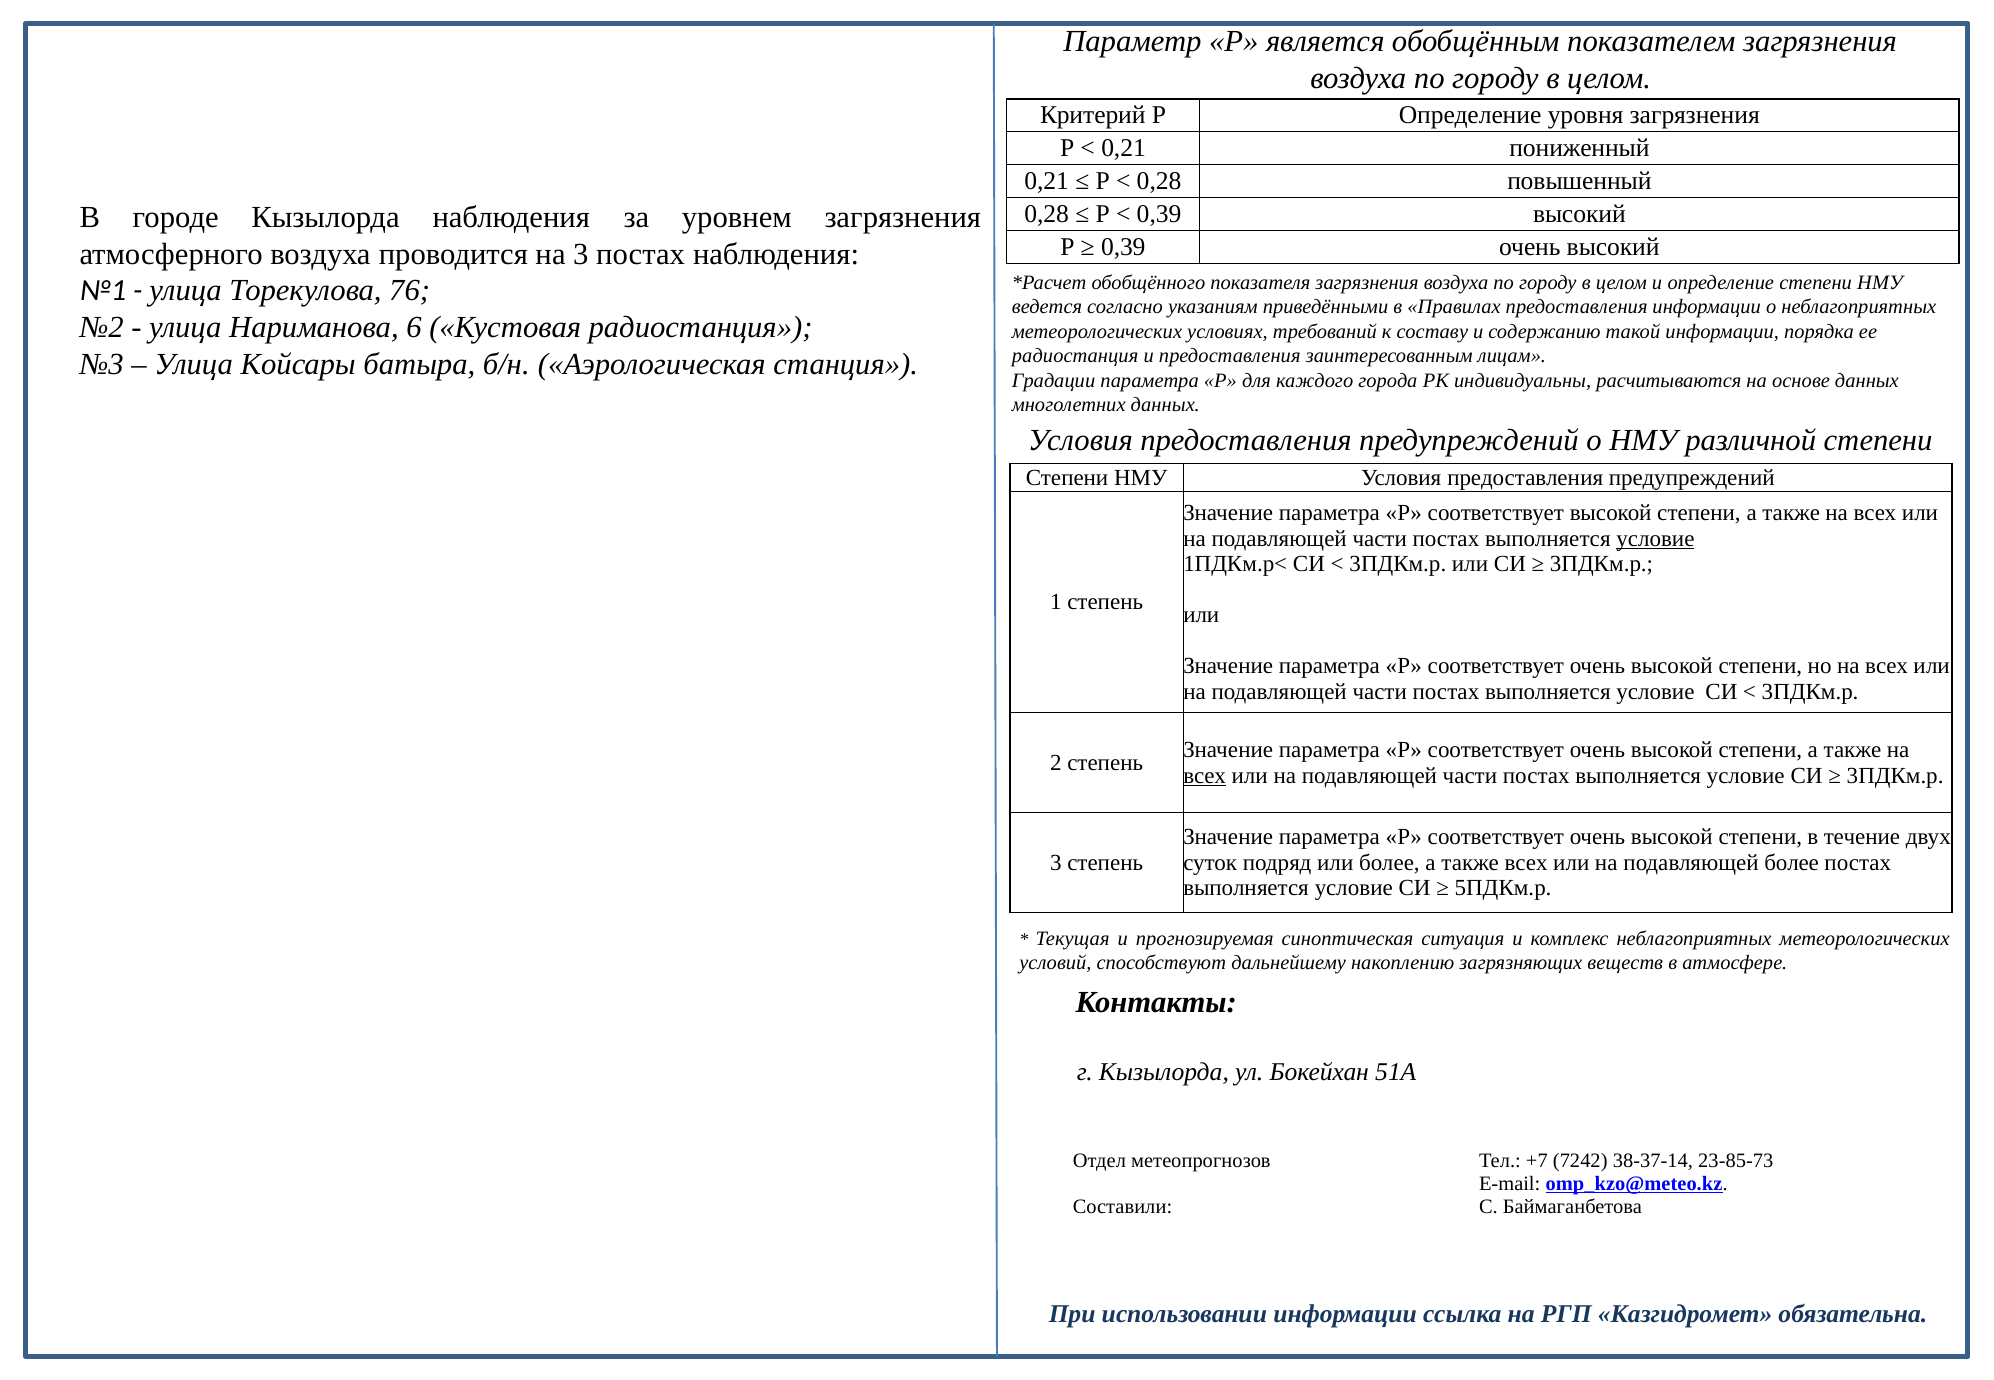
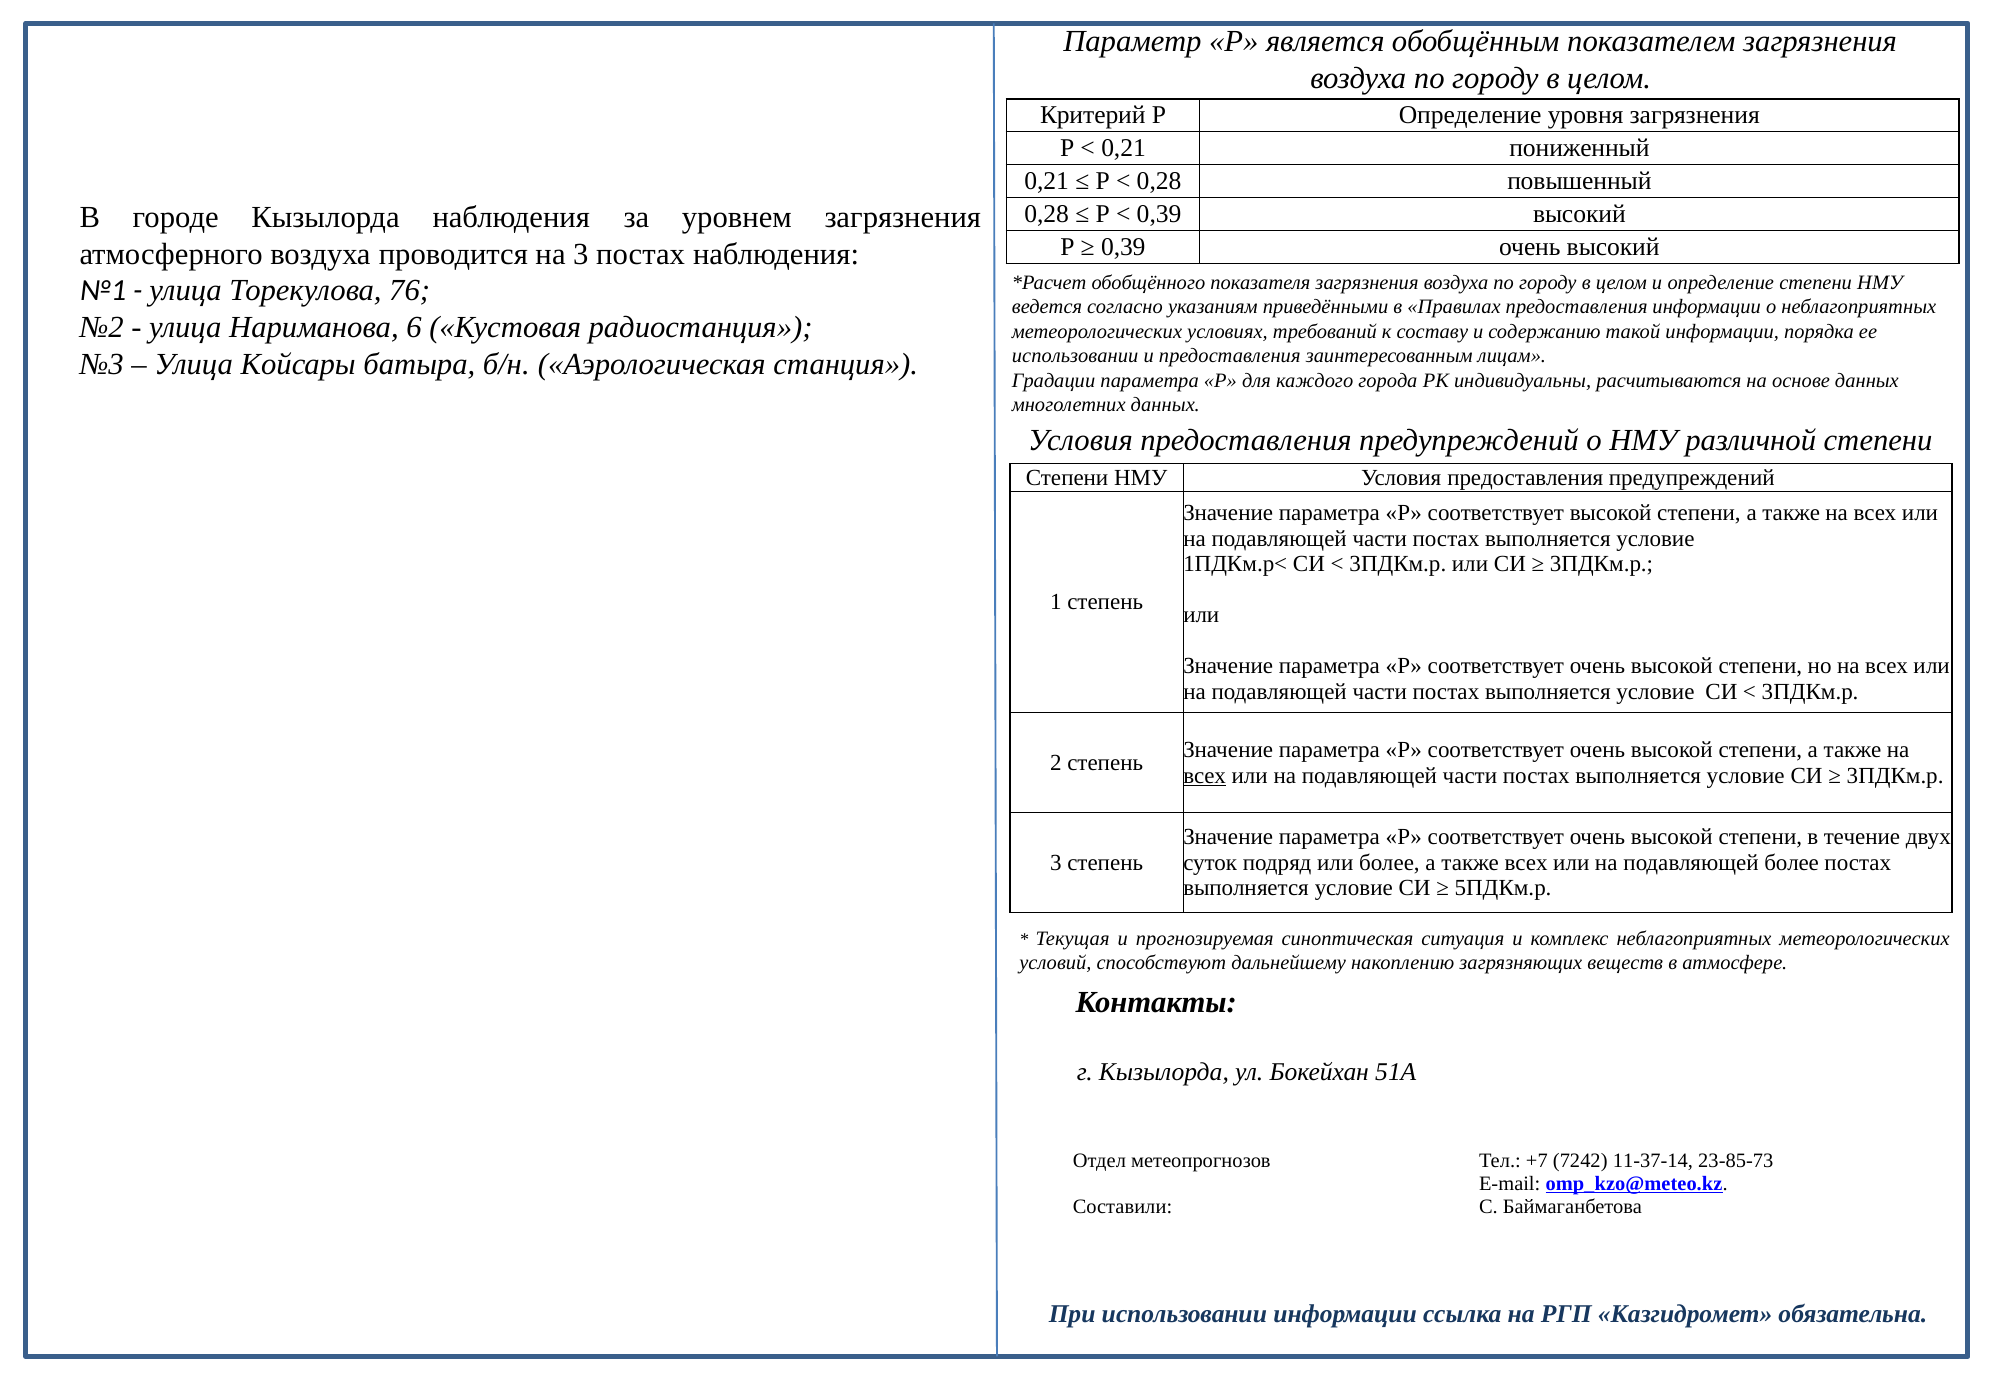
радиостанция at (1075, 356): радиостанция -> использовании
условие at (1655, 539) underline: present -> none
38-37-14: 38-37-14 -> 11-37-14
